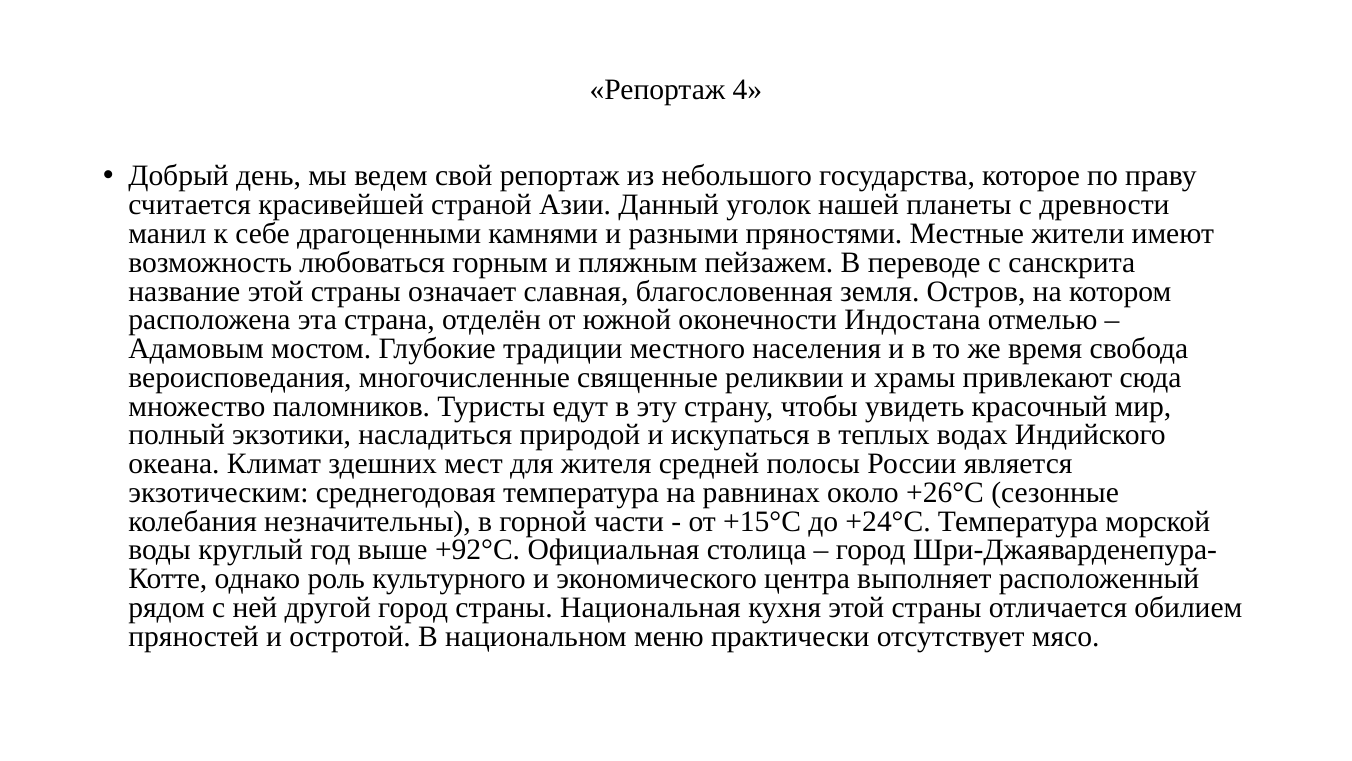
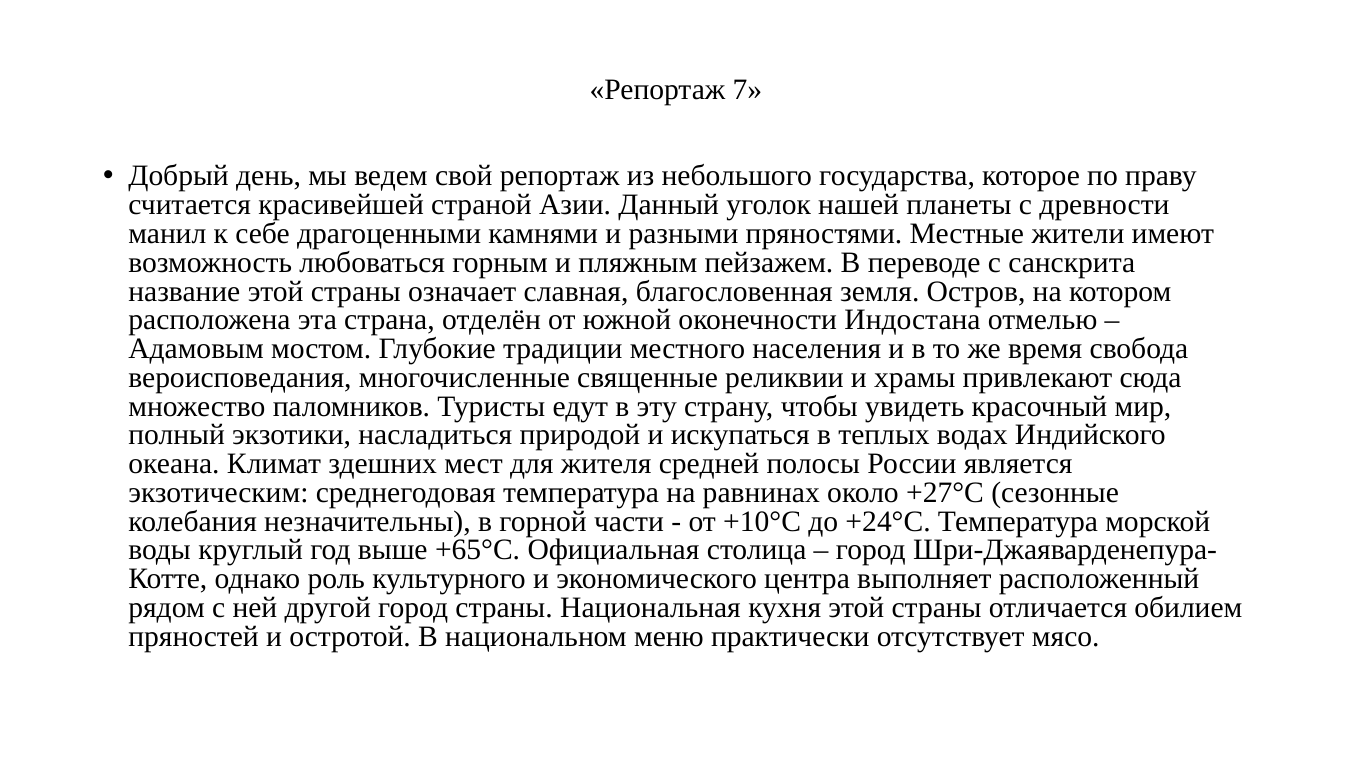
4: 4 -> 7
+26°С: +26°С -> +27°С
+15°С: +15°С -> +10°С
+92°С: +92°С -> +65°С
